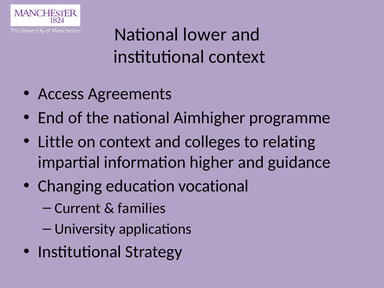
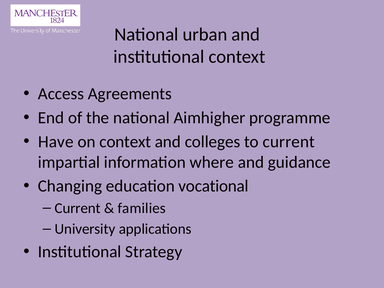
lower: lower -> urban
Little: Little -> Have
to relating: relating -> current
higher: higher -> where
